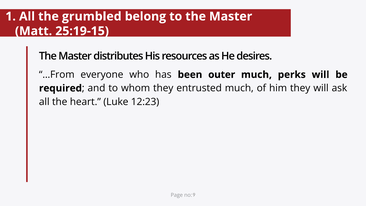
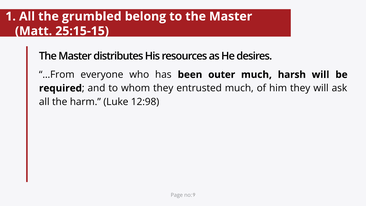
25:19-15: 25:19-15 -> 25:15-15
perks: perks -> harsh
heart: heart -> harm
12:23: 12:23 -> 12:98
